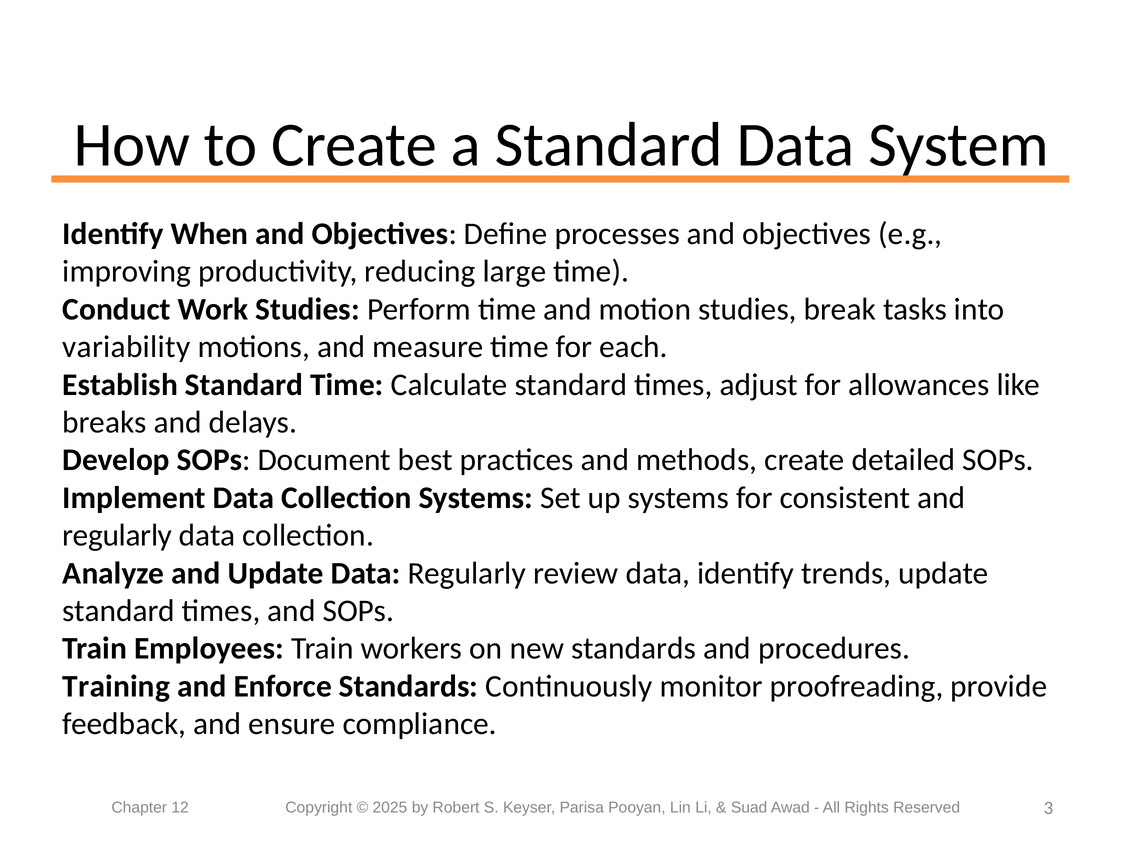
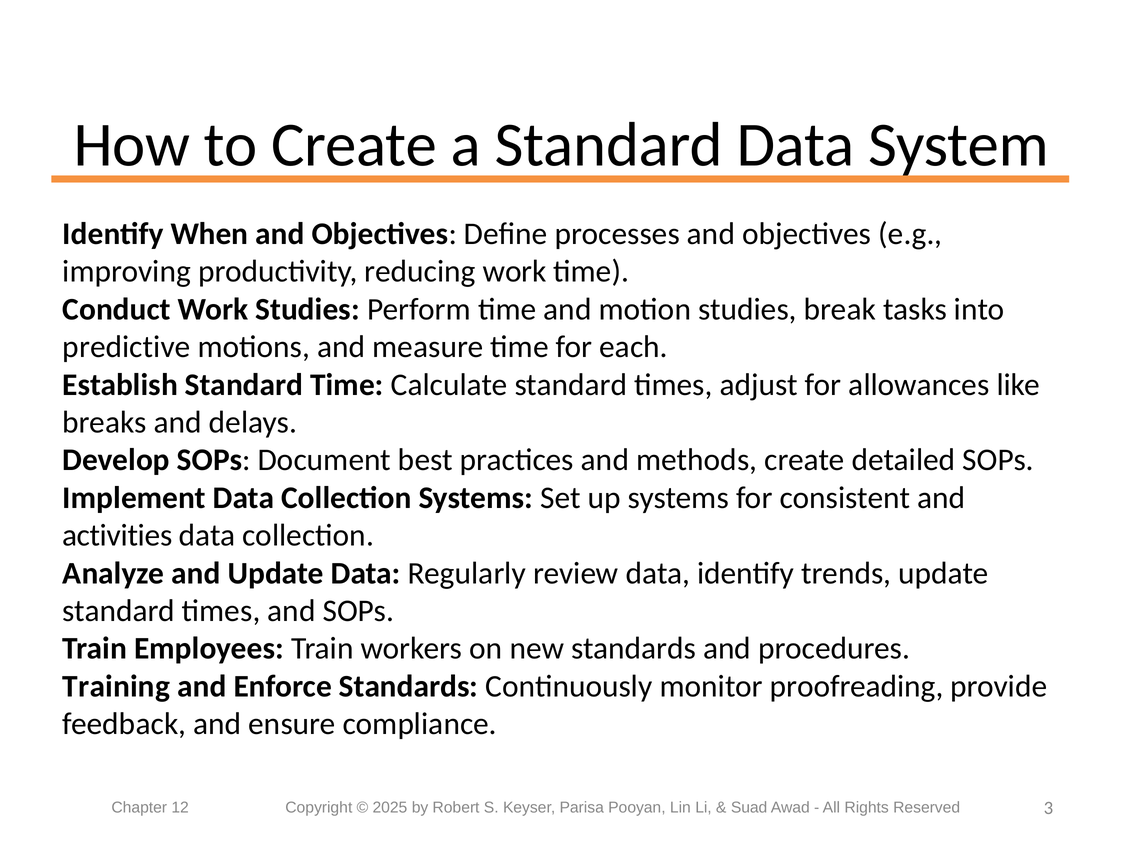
reducing large: large -> work
variability: variability -> predictive
regularly at (117, 536): regularly -> activities
